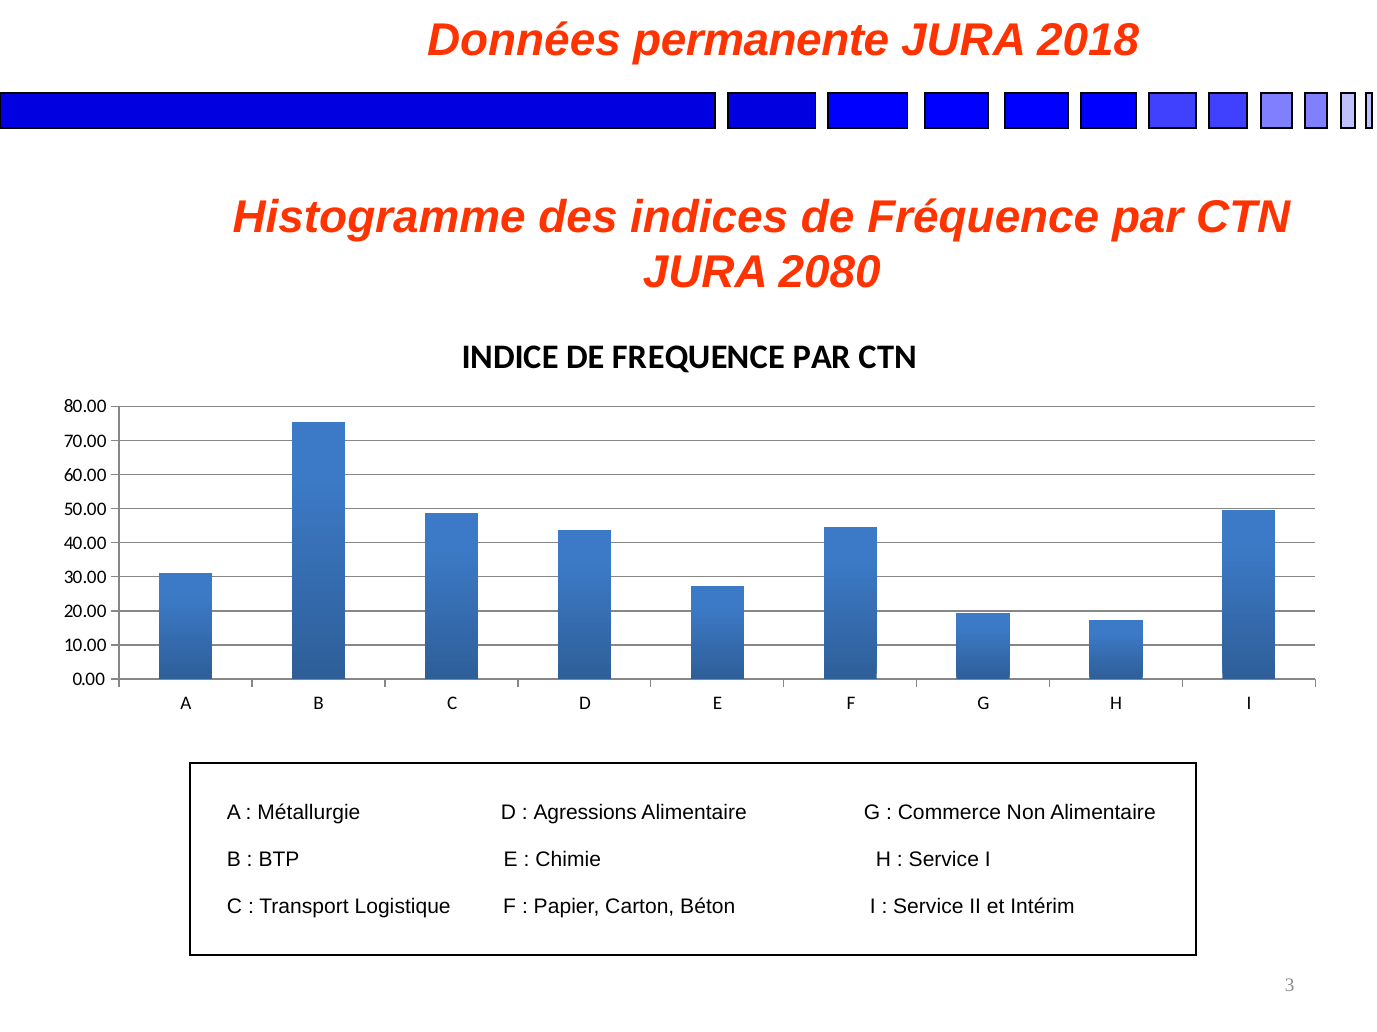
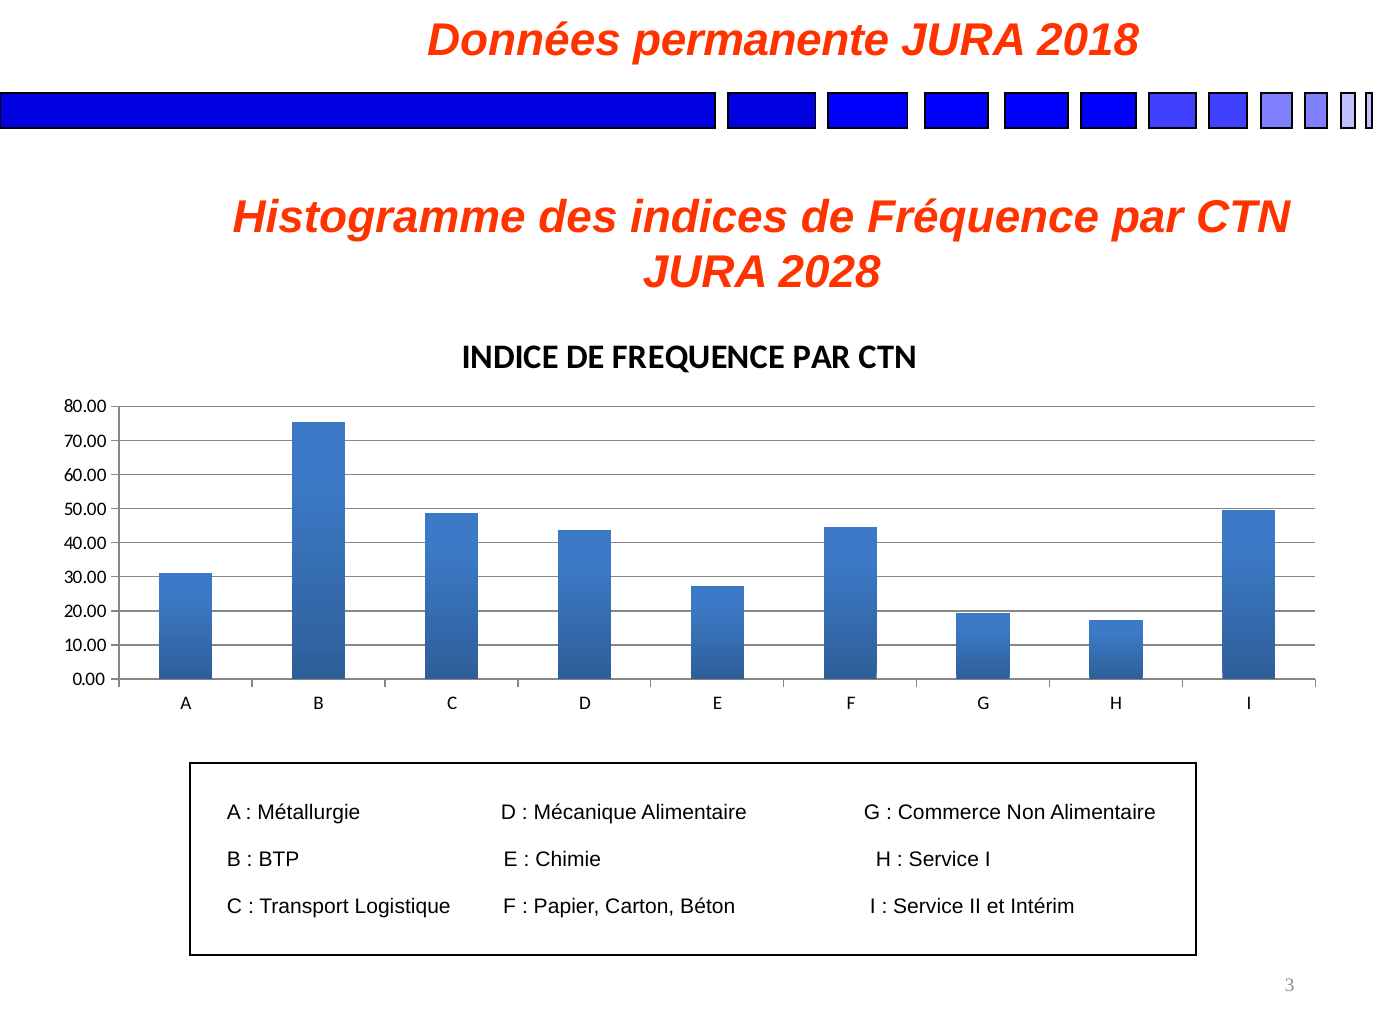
2080: 2080 -> 2028
Agressions: Agressions -> Mécanique
